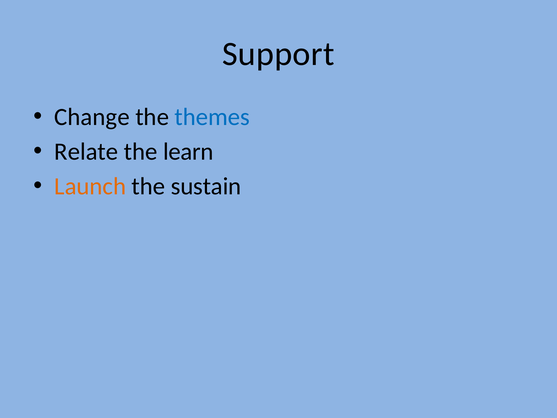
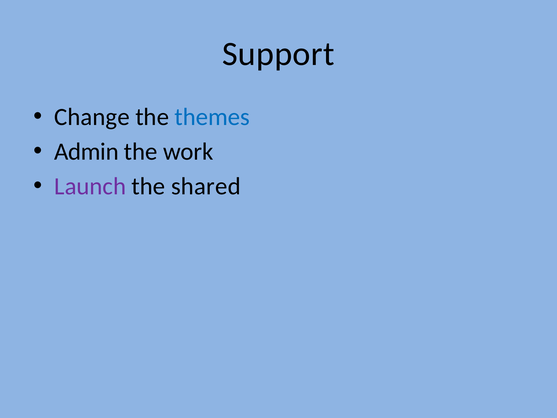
Relate: Relate -> Admin
learn: learn -> work
Launch colour: orange -> purple
sustain: sustain -> shared
